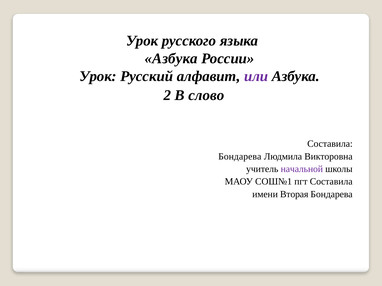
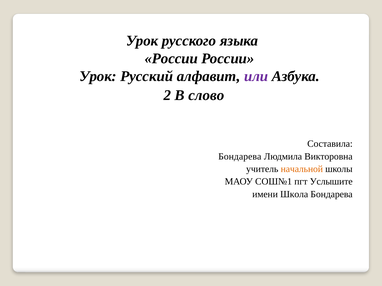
Азбука at (171, 59): Азбука -> России
начальной colour: purple -> orange
пгт Составила: Составила -> Услышите
Вторая: Вторая -> Школа
